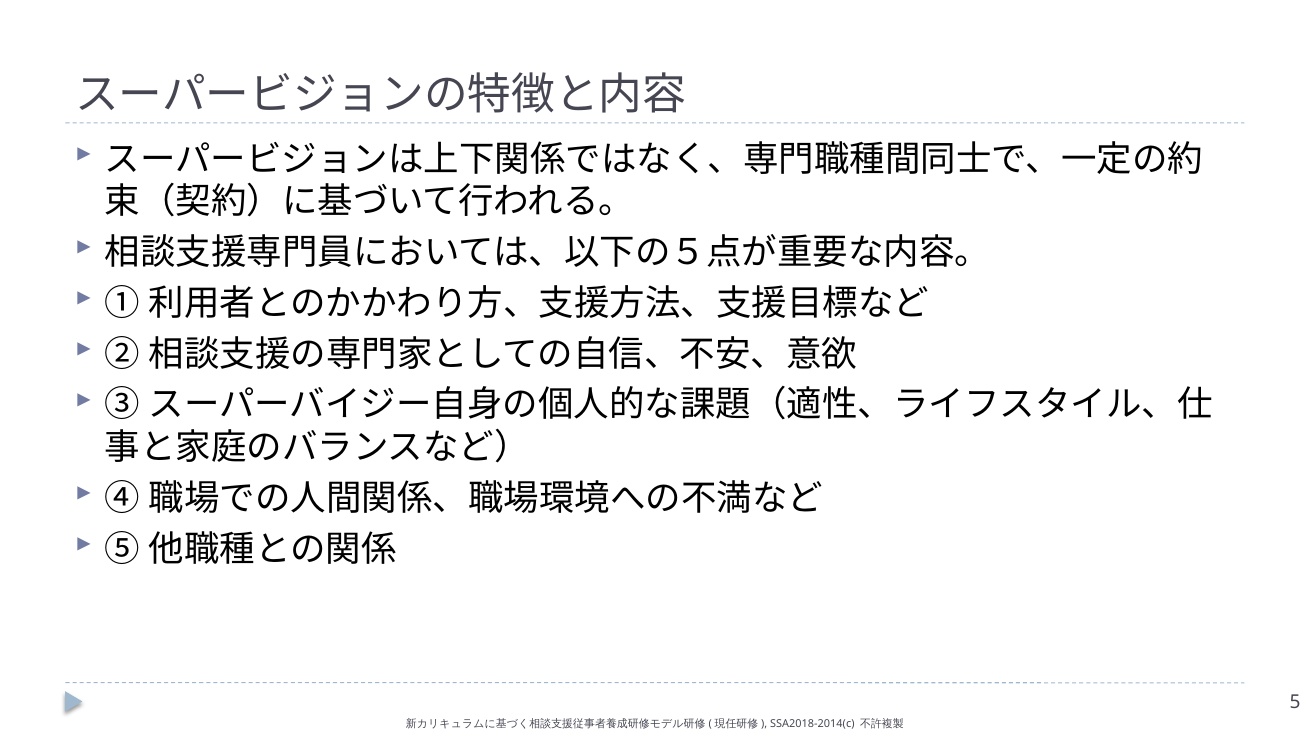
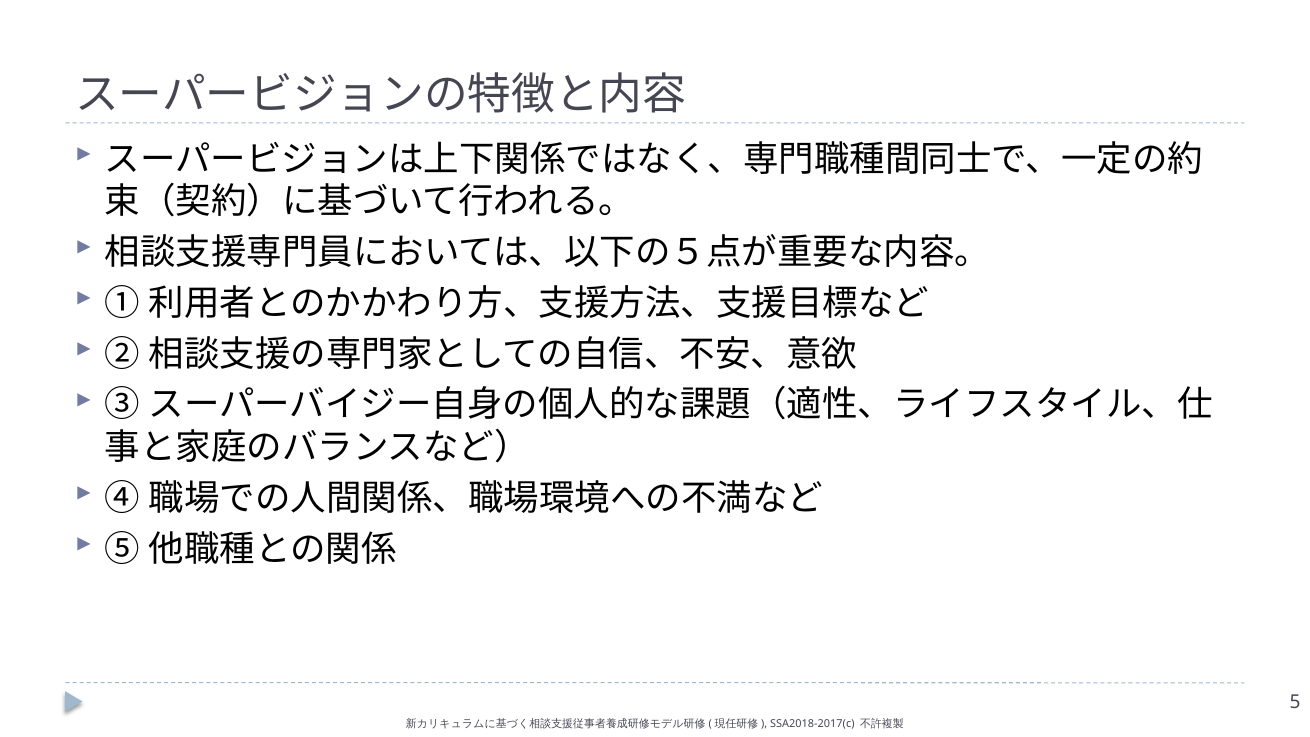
SSA2018-2014(c: SSA2018-2014(c -> SSA2018-2017(c
